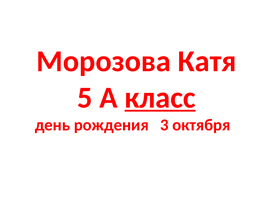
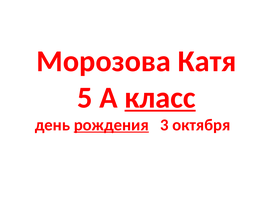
рождения underline: none -> present
